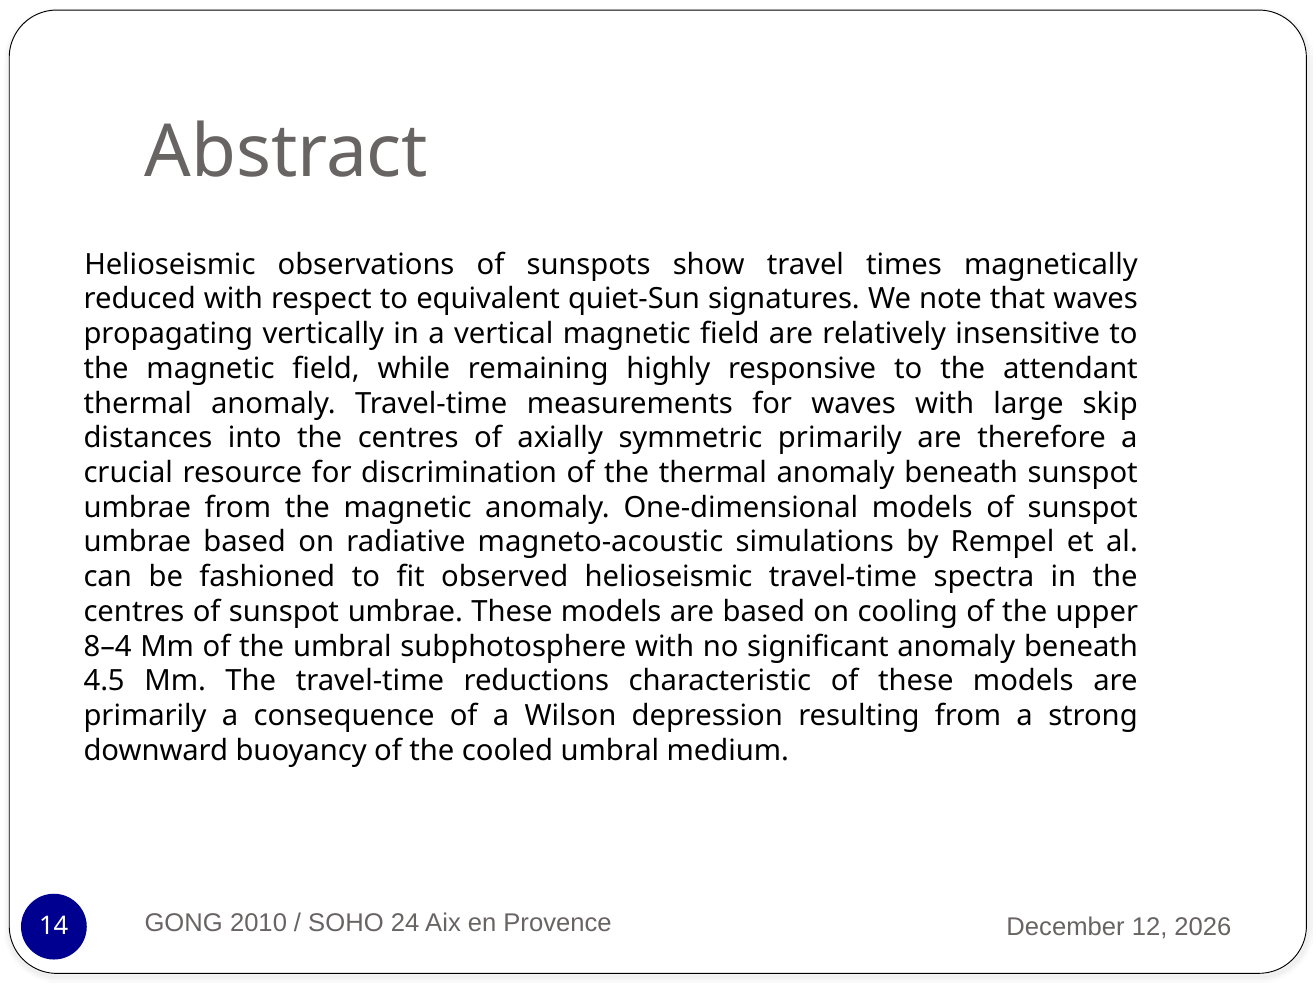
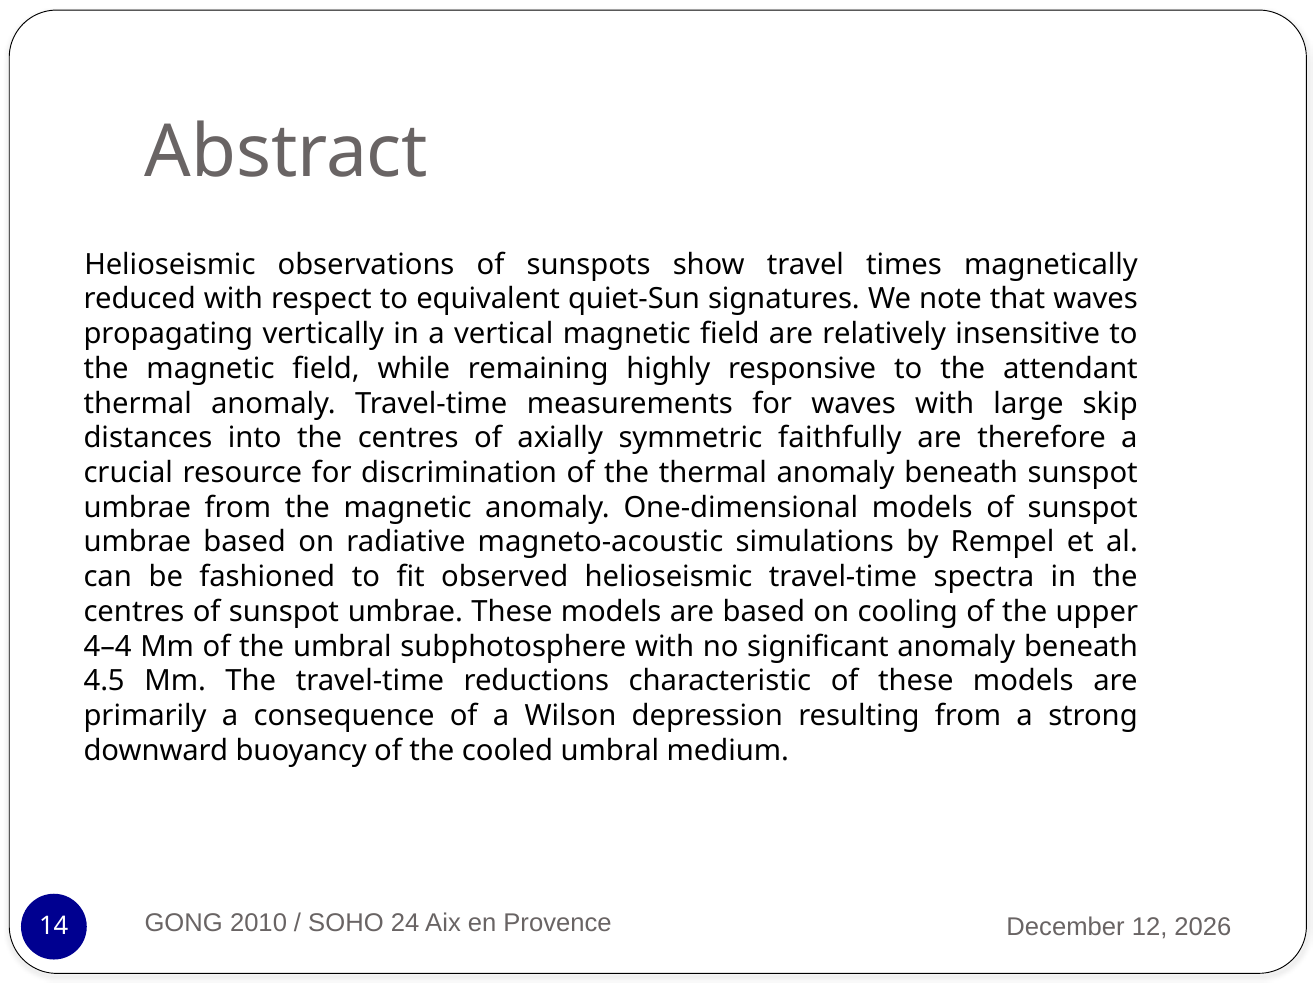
symmetric primarily: primarily -> faithfully
8–4: 8–4 -> 4–4
